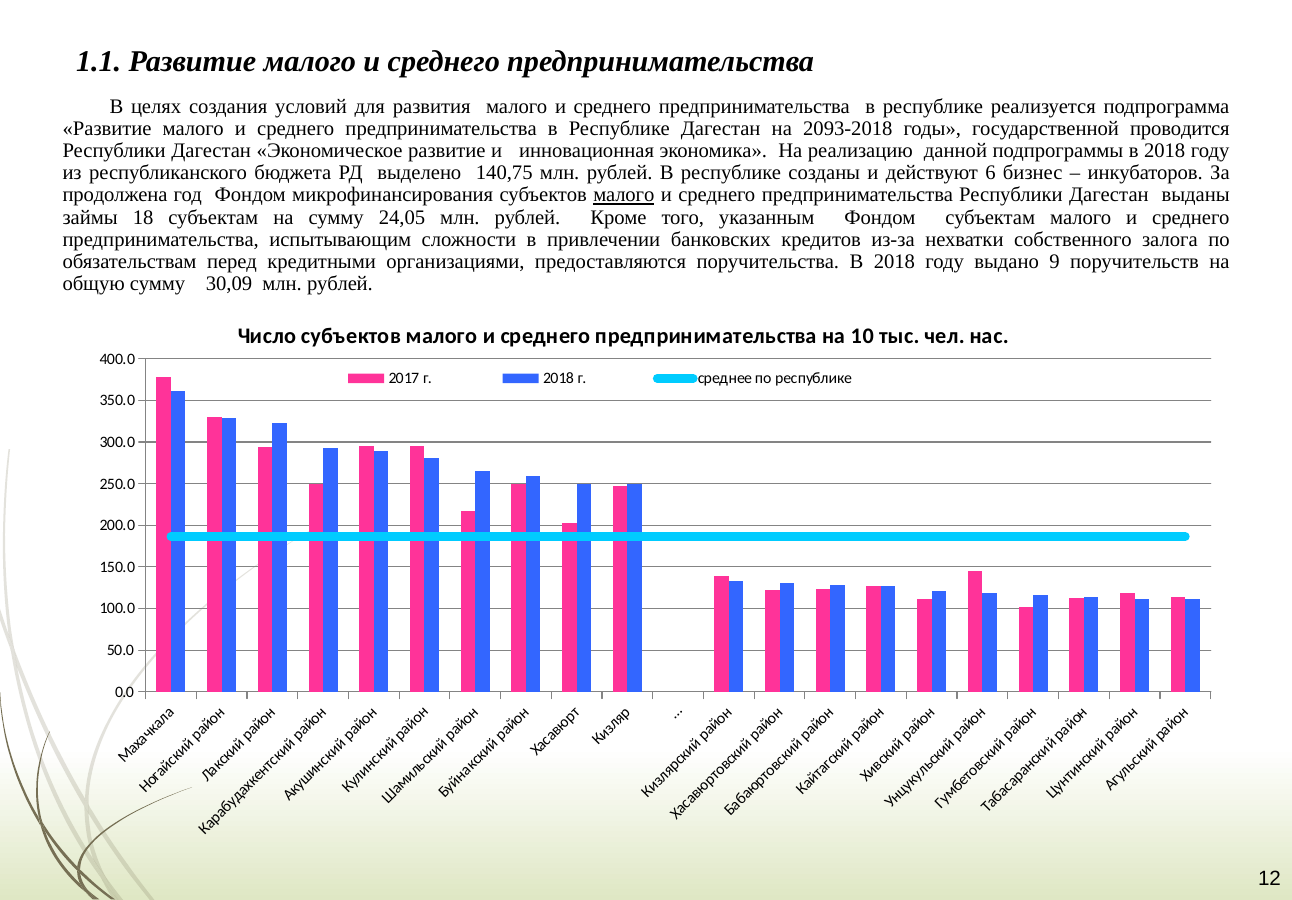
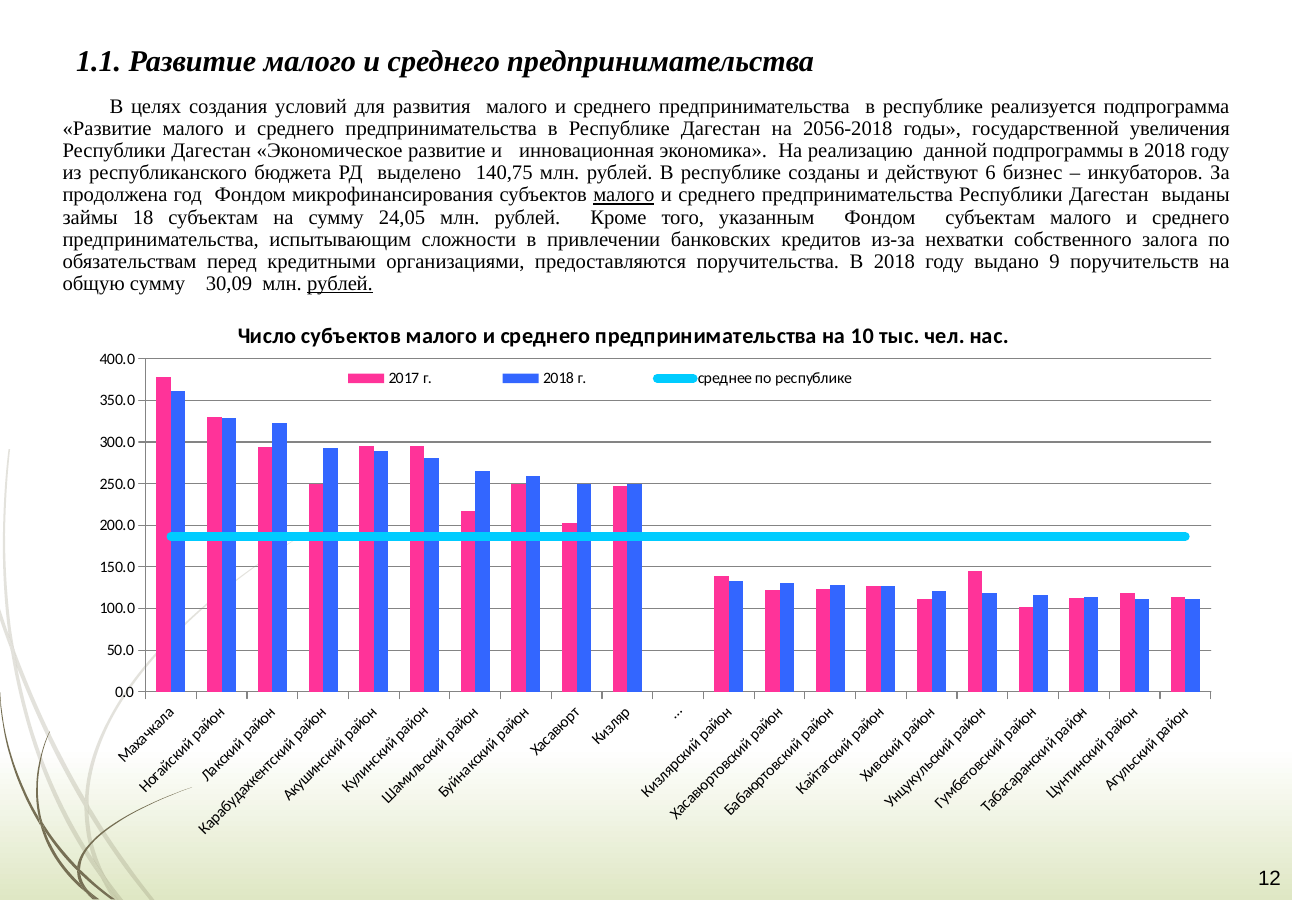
2093-2018: 2093-2018 -> 2056-2018
проводится: проводится -> увеличения
рублей at (340, 284) underline: none -> present
